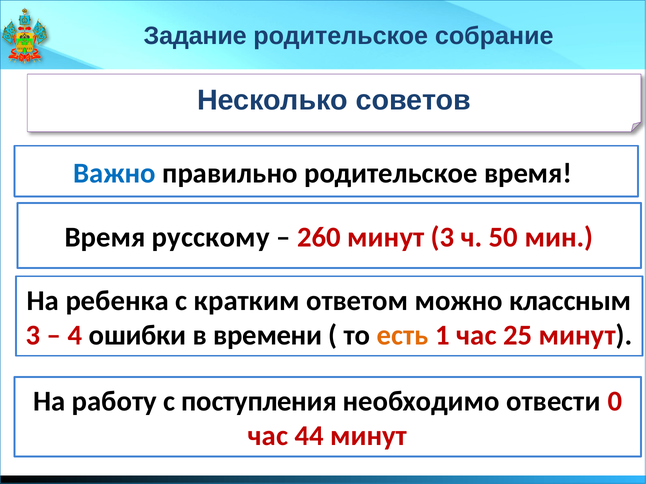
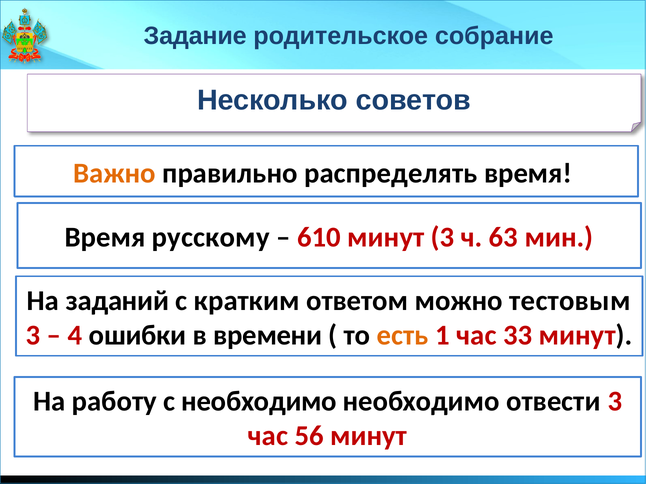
Важно colour: blue -> orange
правильно родительское: родительское -> распределять
260: 260 -> 610
50: 50 -> 63
ребенка: ребенка -> заданий
классным: классным -> тестовым
25: 25 -> 33
с поступления: поступления -> необходимо
отвести 0: 0 -> 3
44: 44 -> 56
